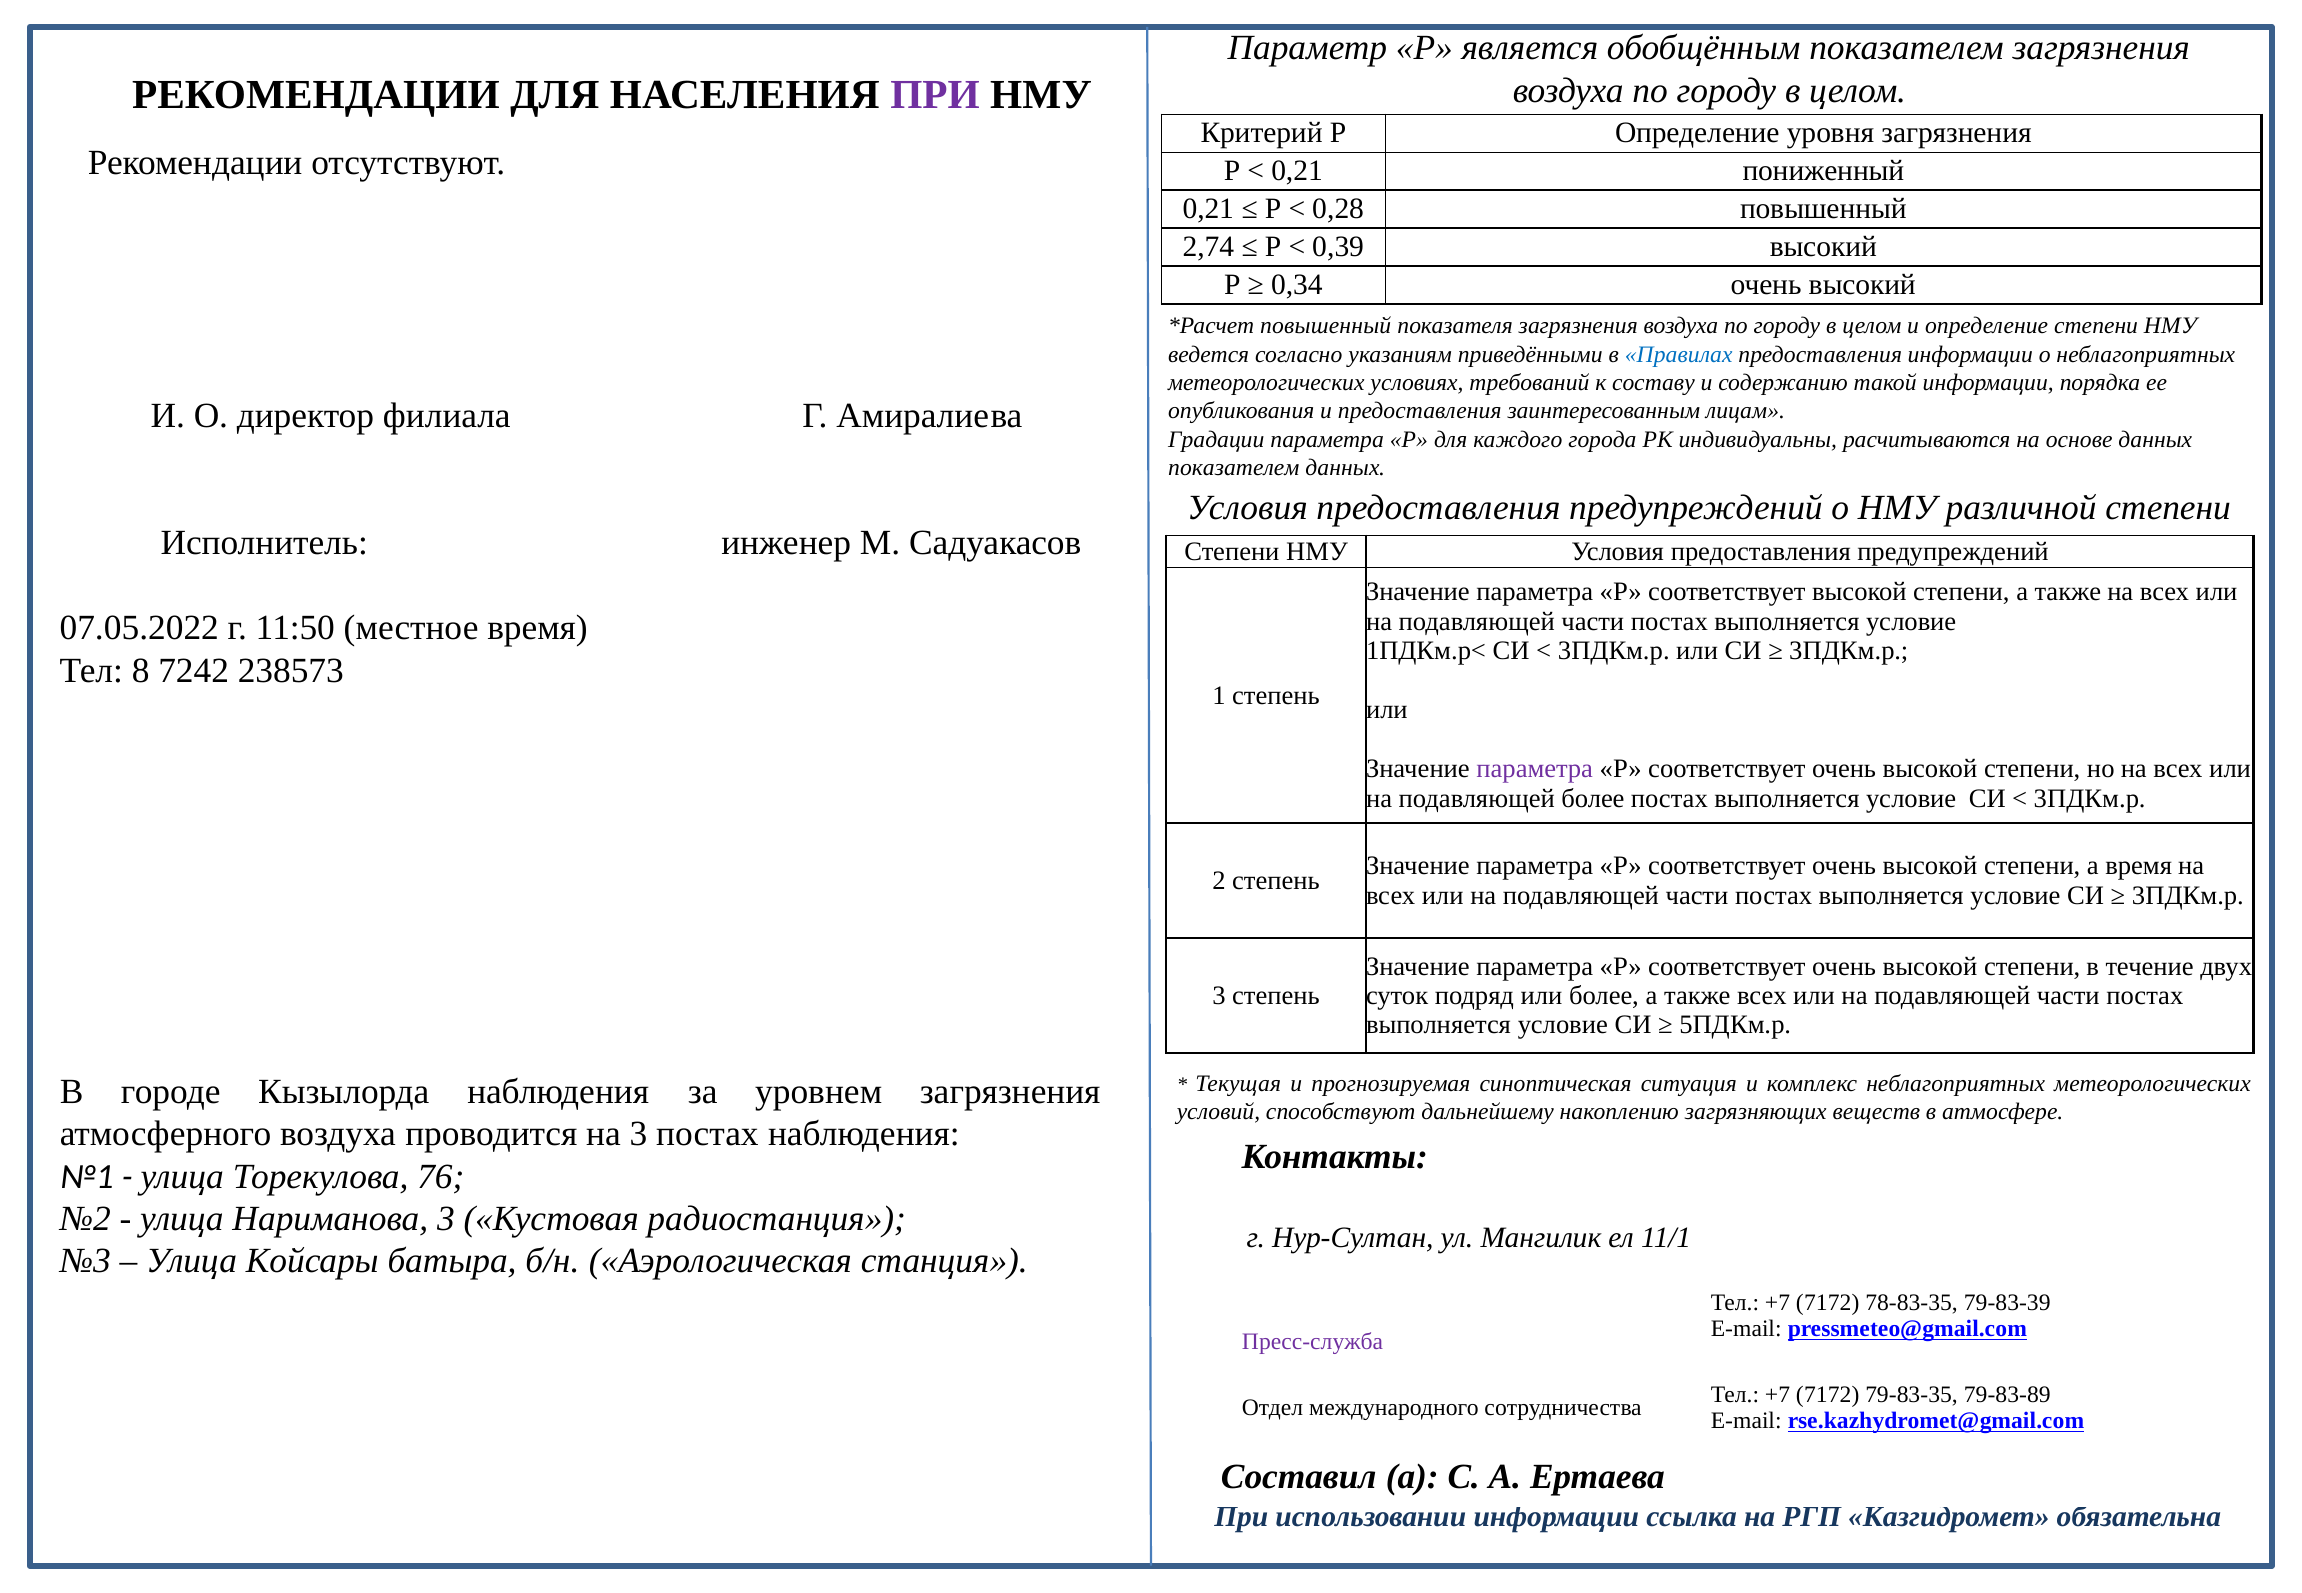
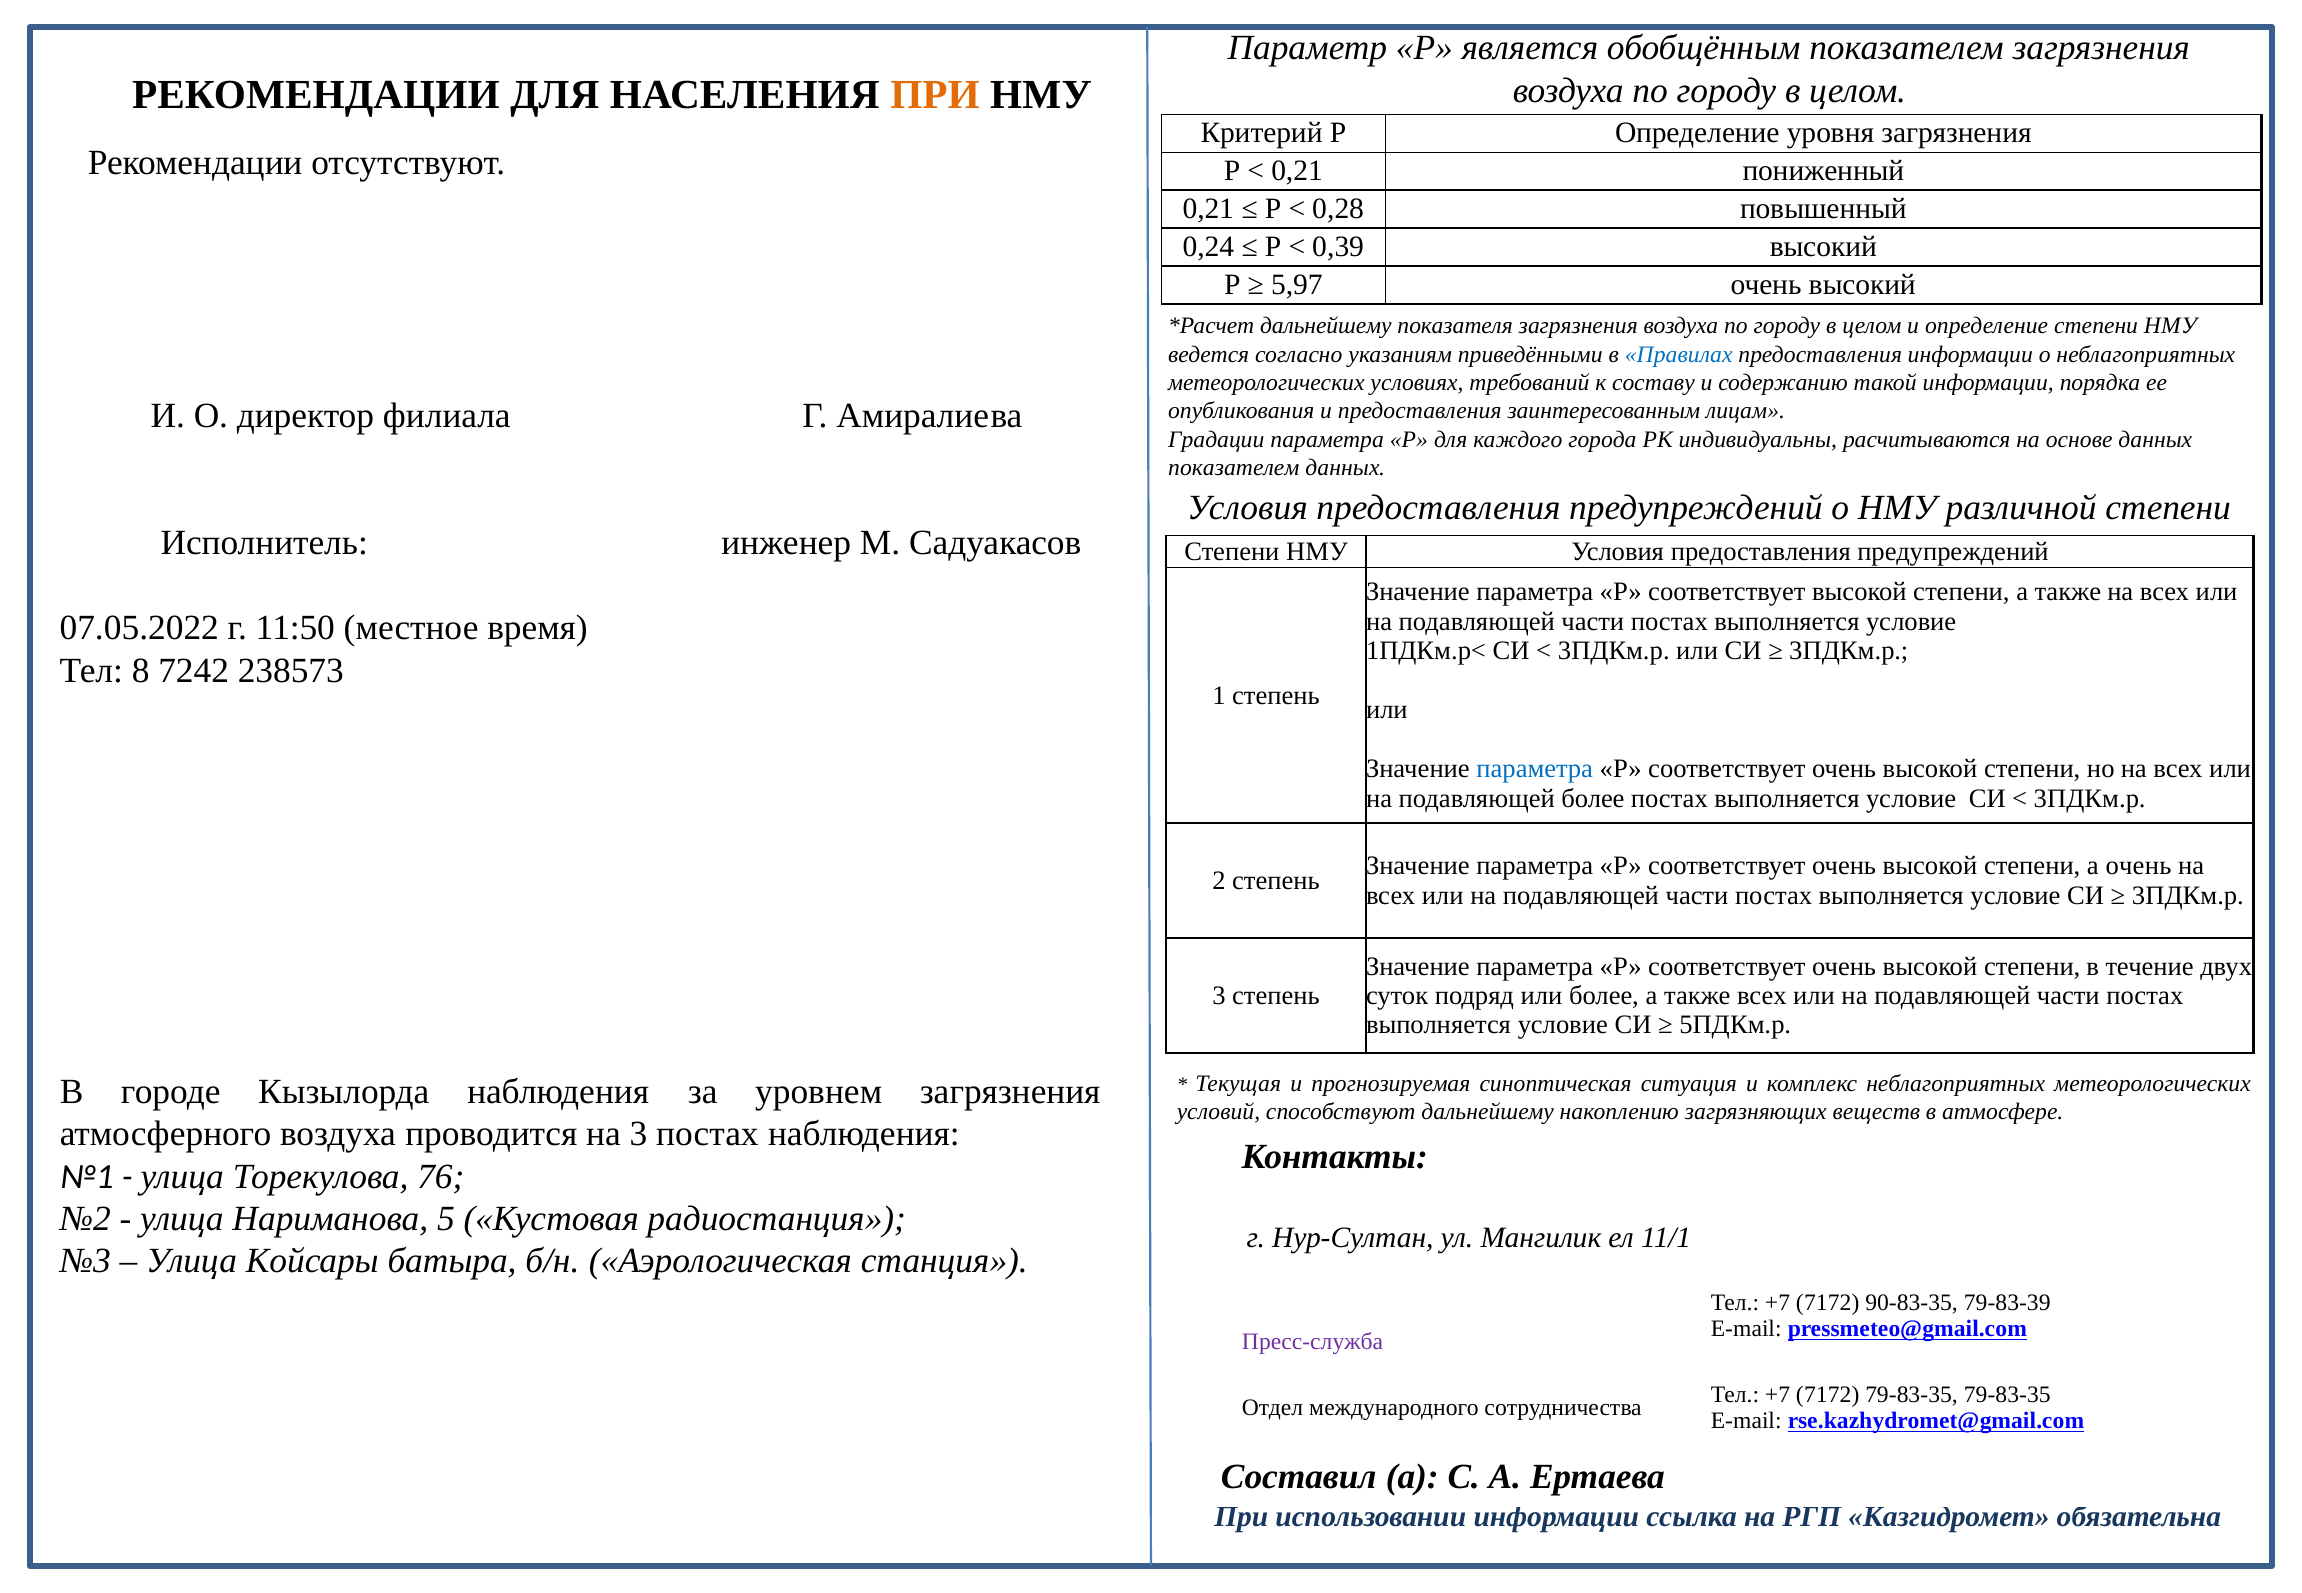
ПРИ at (935, 95) colour: purple -> orange
2,74: 2,74 -> 0,24
0,34: 0,34 -> 5,97
повышенный at (1326, 326): повышенный -> дальнейшему
параметра at (1535, 769) colour: purple -> blue
а время: время -> очень
Нариманова 3: 3 -> 5
78-83-35: 78-83-35 -> 90-83-35
79-83-35 79-83-89: 79-83-89 -> 79-83-35
